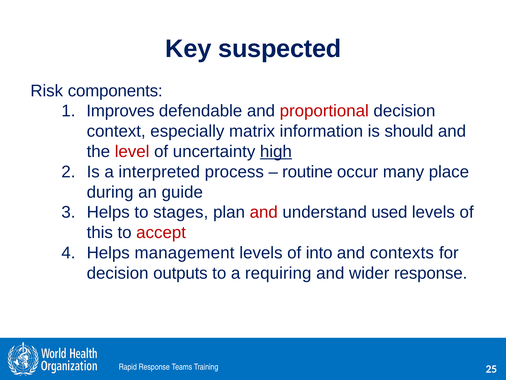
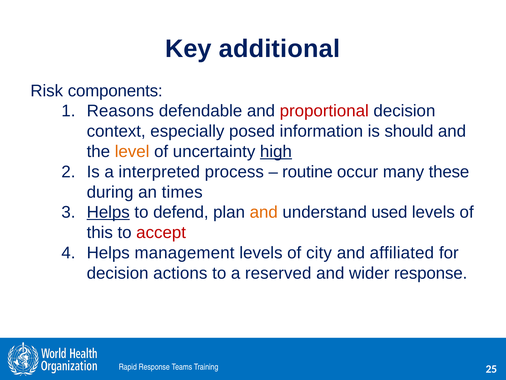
suspected: suspected -> additional
Improves: Improves -> Reasons
matrix: matrix -> posed
level colour: red -> orange
place: place -> these
guide: guide -> times
Helps at (108, 212) underline: none -> present
stages: stages -> defend
and at (264, 212) colour: red -> orange
into: into -> city
contexts: contexts -> affiliated
outputs: outputs -> actions
requiring: requiring -> reserved
